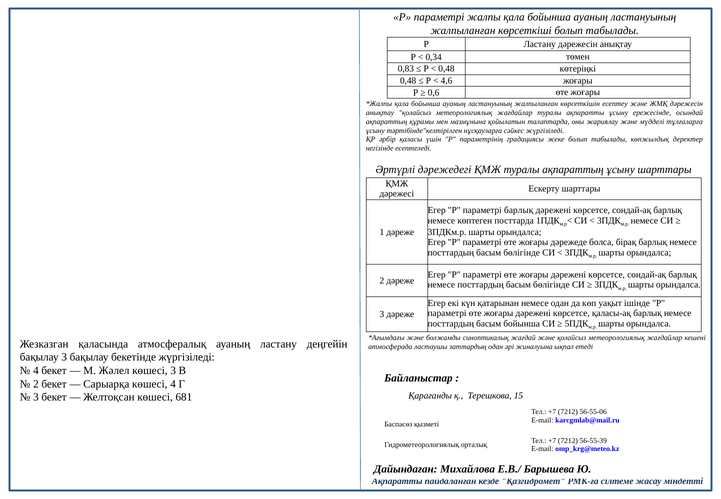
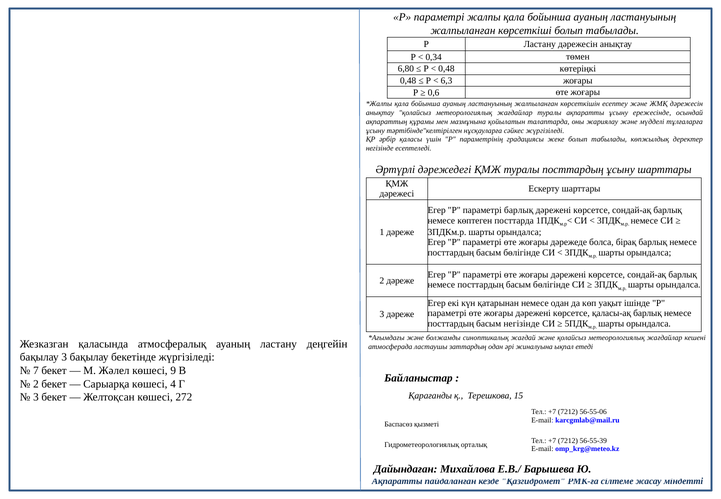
0,83: 0,83 -> 6,80
4,6: 4,6 -> 6,3
туралы ақпараттың: ақпараттың -> посттардың
басым бойынша: бойынша -> негізінде
4 at (36, 371): 4 -> 7
көшесі 3: 3 -> 9
681: 681 -> 272
